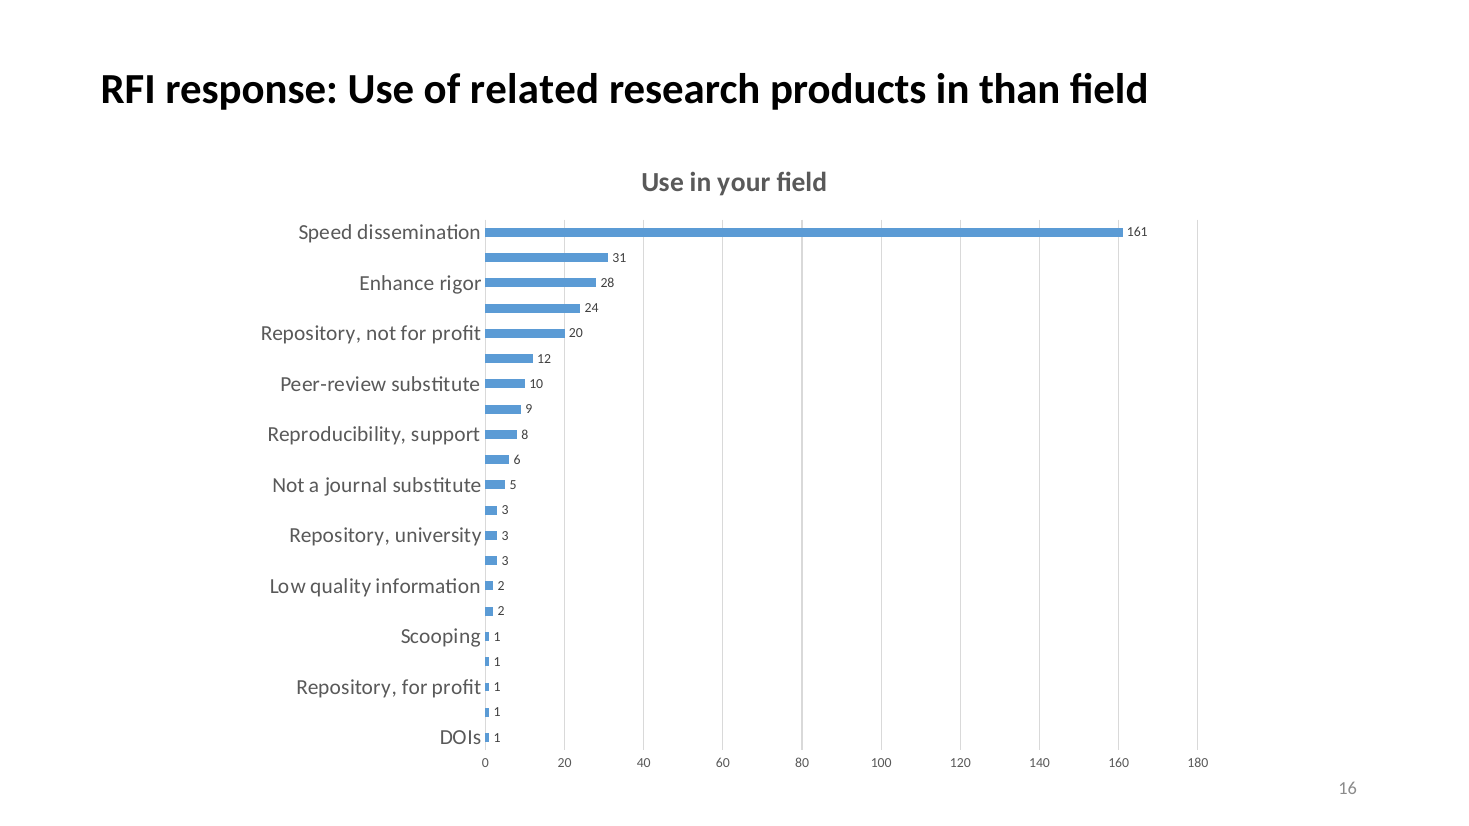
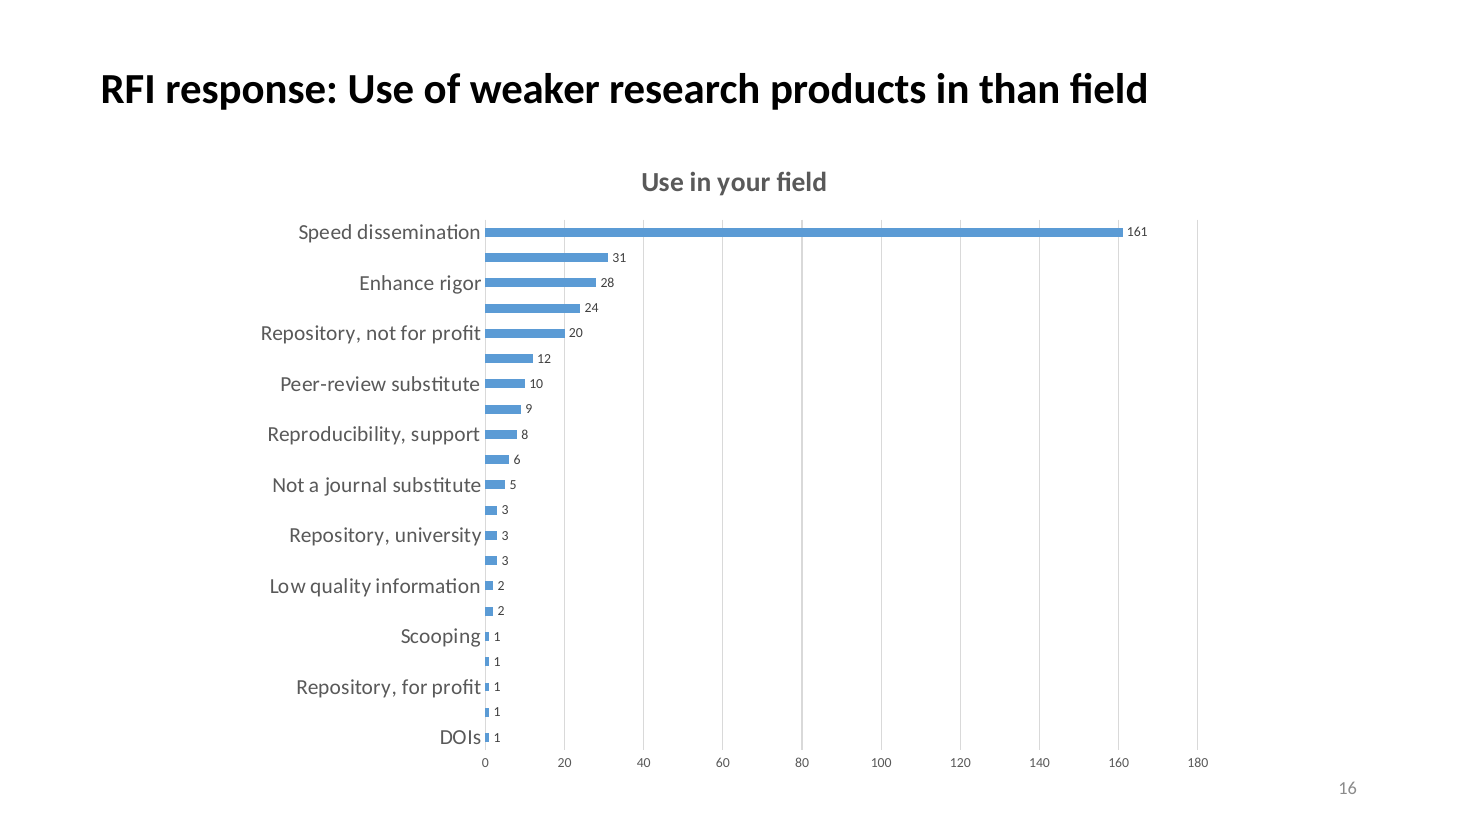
related: related -> weaker
